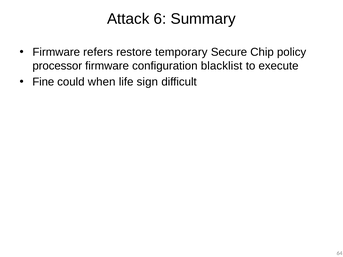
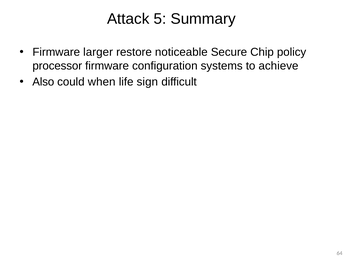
6: 6 -> 5
refers: refers -> larger
temporary: temporary -> noticeable
blacklist: blacklist -> systems
execute: execute -> achieve
Fine: Fine -> Also
